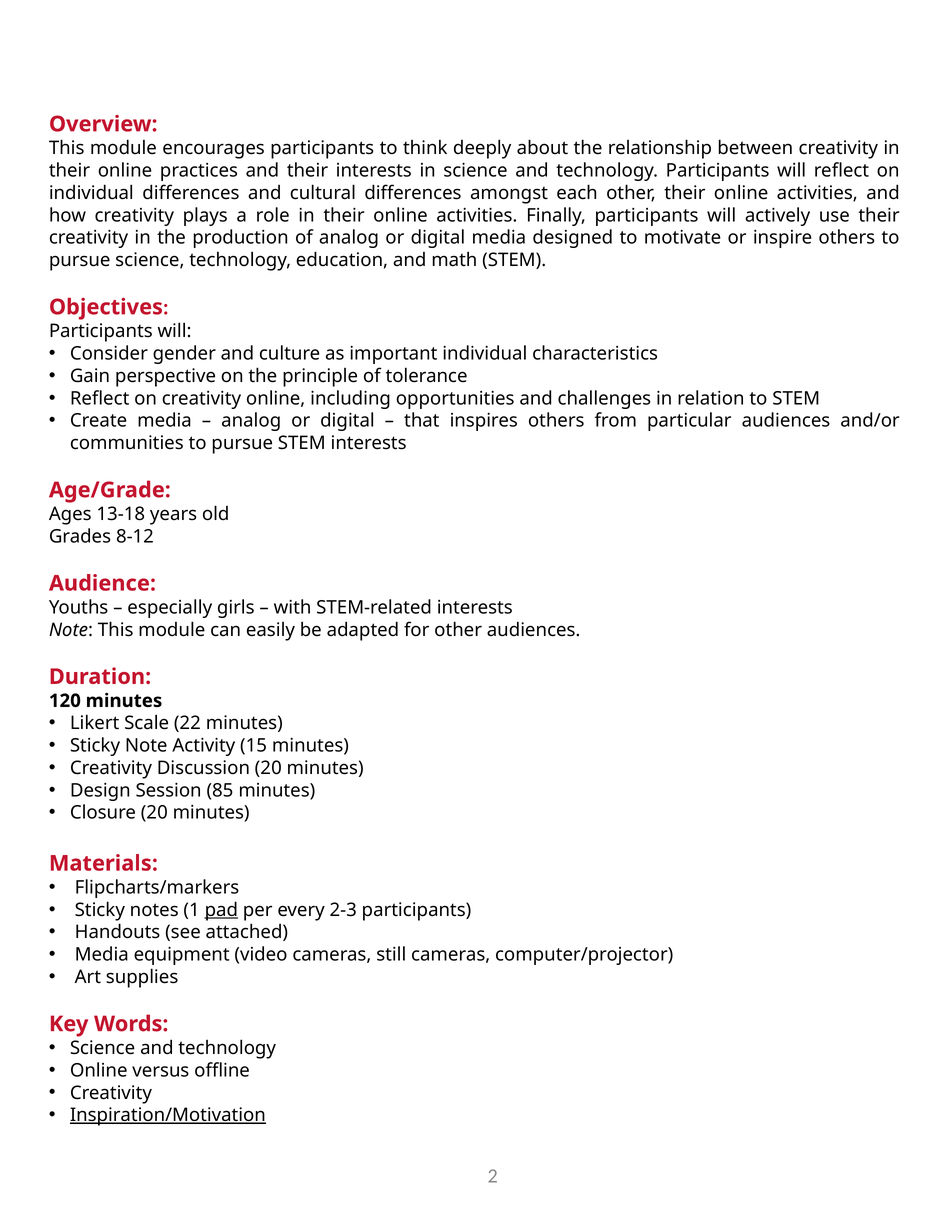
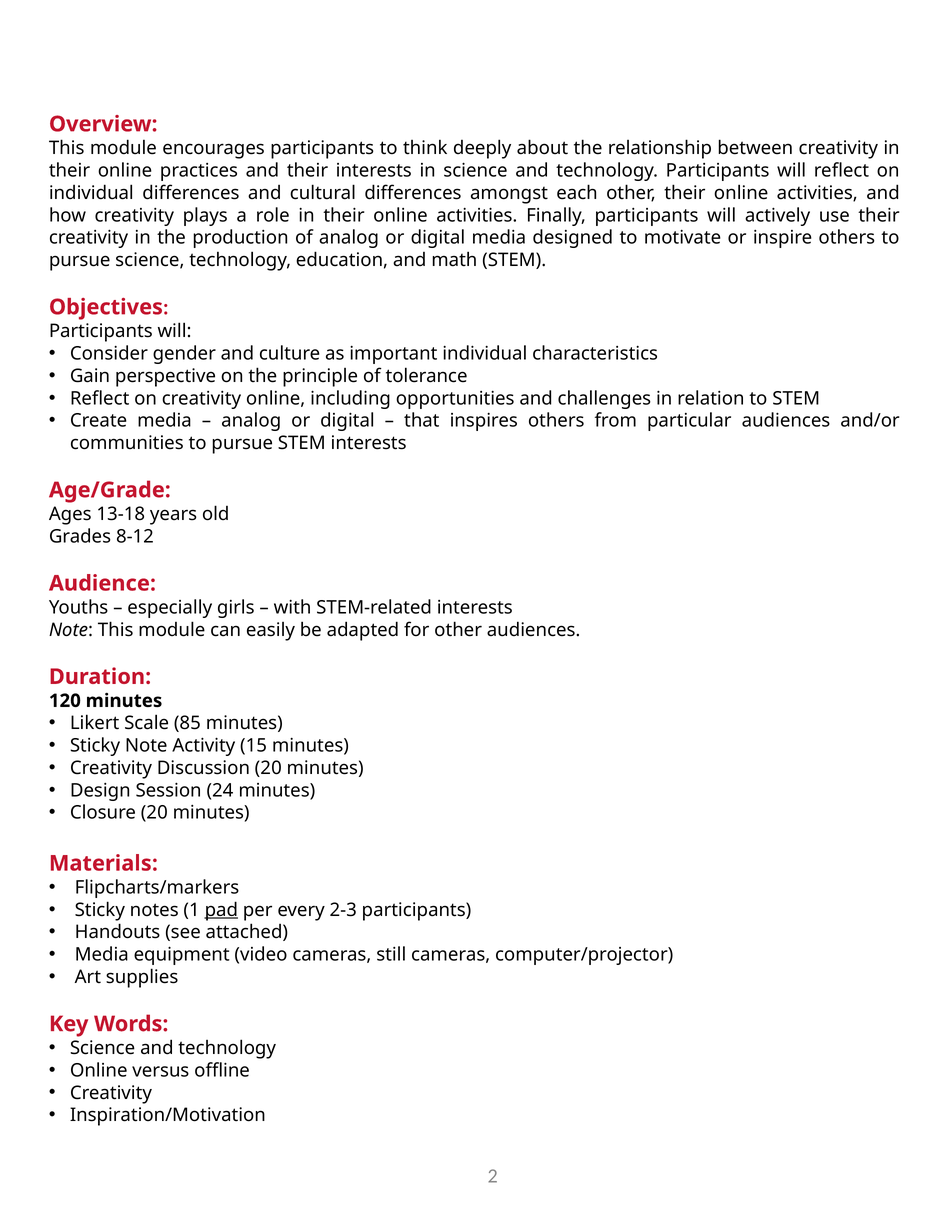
22: 22 -> 85
85: 85 -> 24
Inspiration/Motivation underline: present -> none
